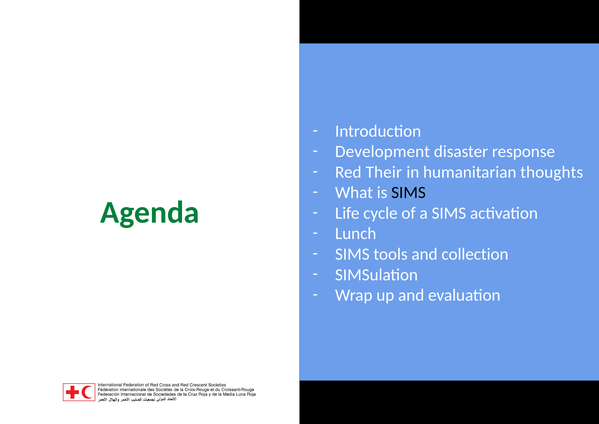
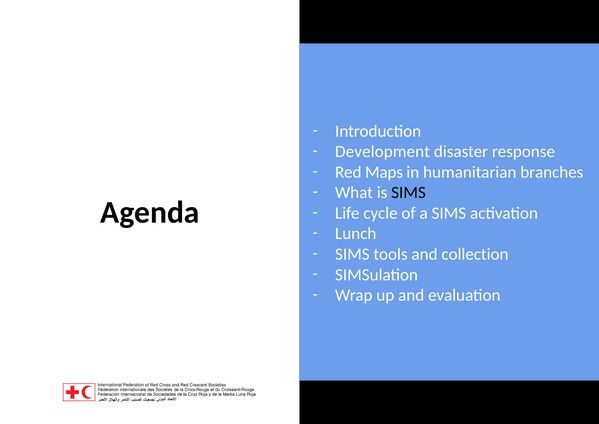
Their: Their -> Maps
thoughts: thoughts -> branches
Agenda colour: green -> black
